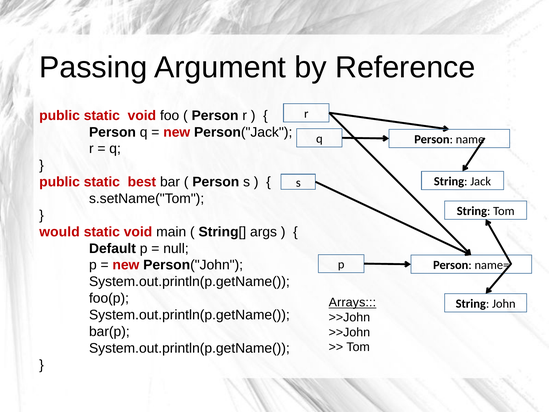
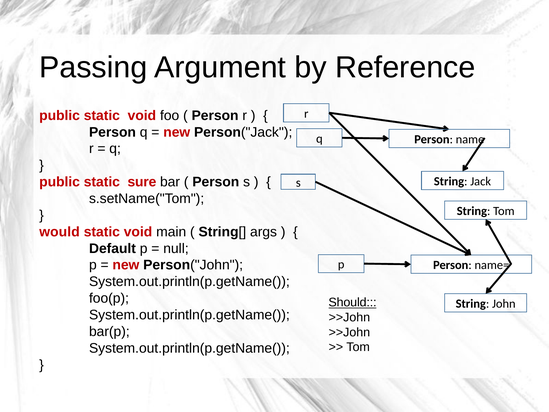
best: best -> sure
Arrays: Arrays -> Should
